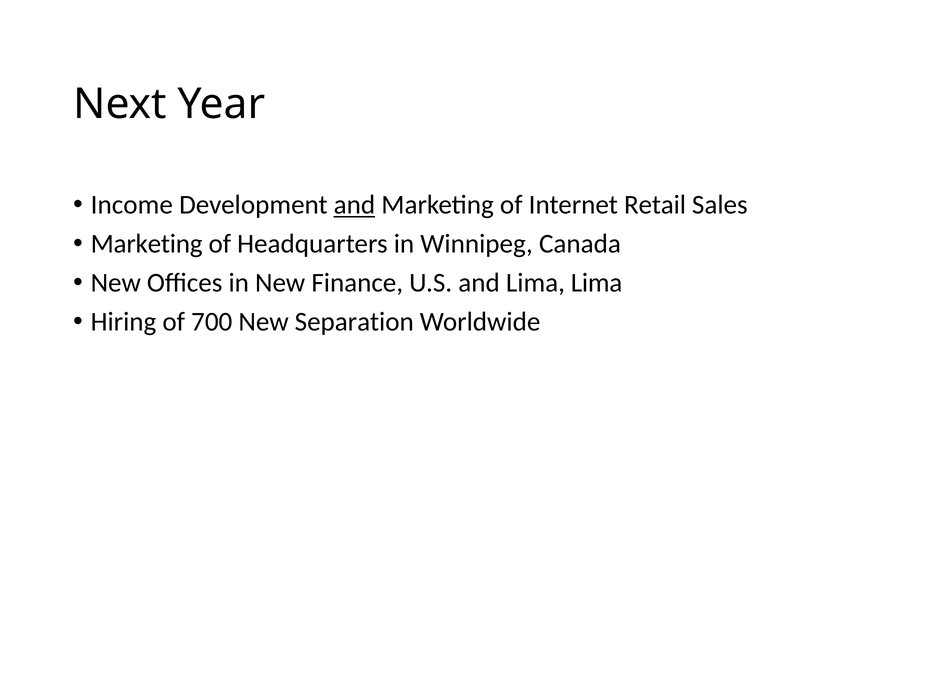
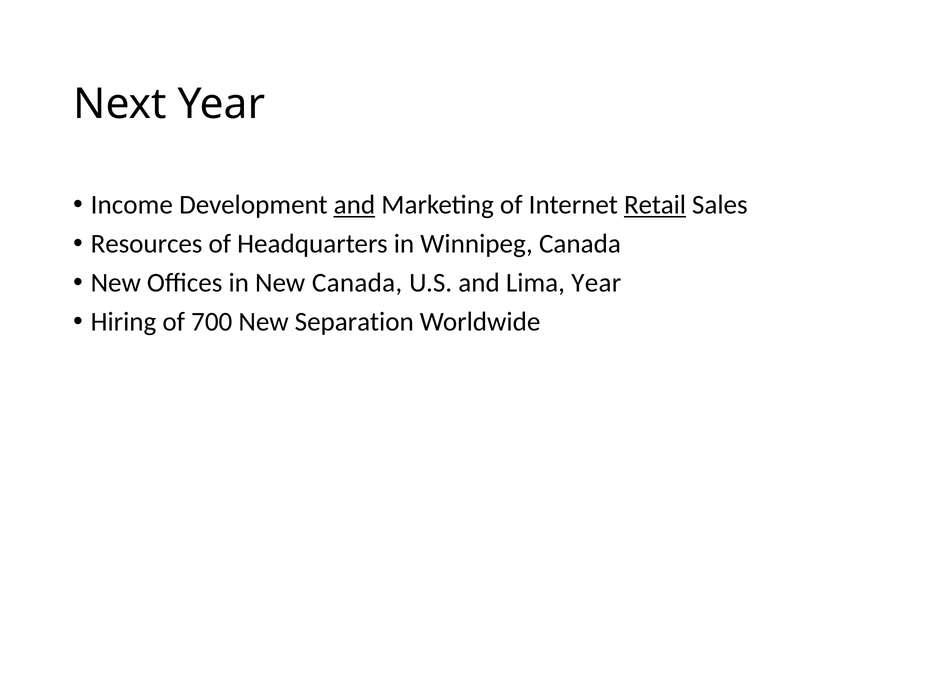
Retail underline: none -> present
Marketing at (147, 244): Marketing -> Resources
New Finance: Finance -> Canada
Lima Lima: Lima -> Year
